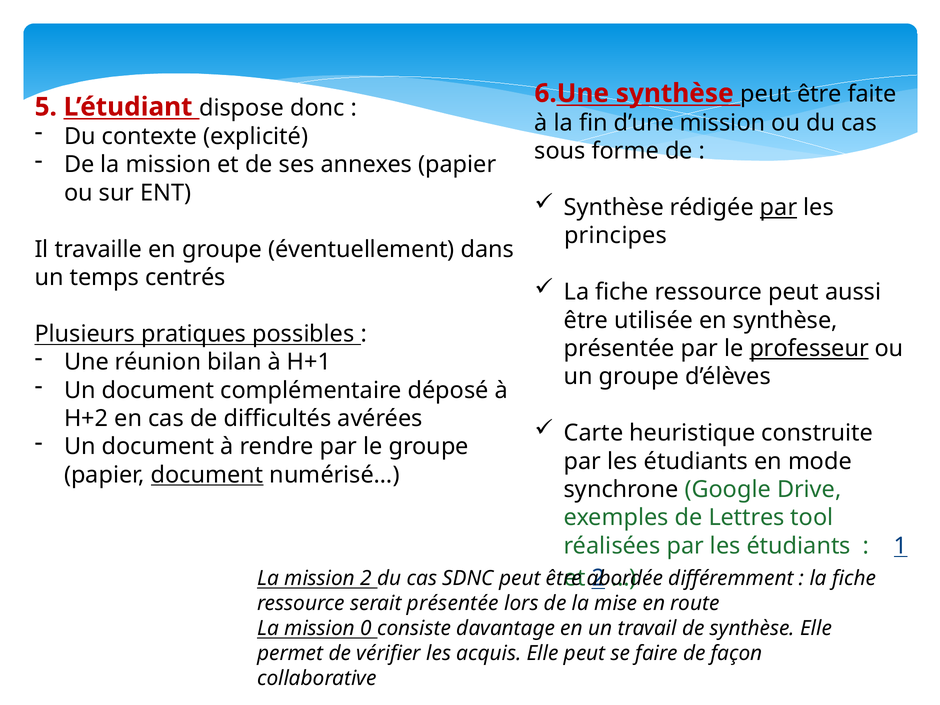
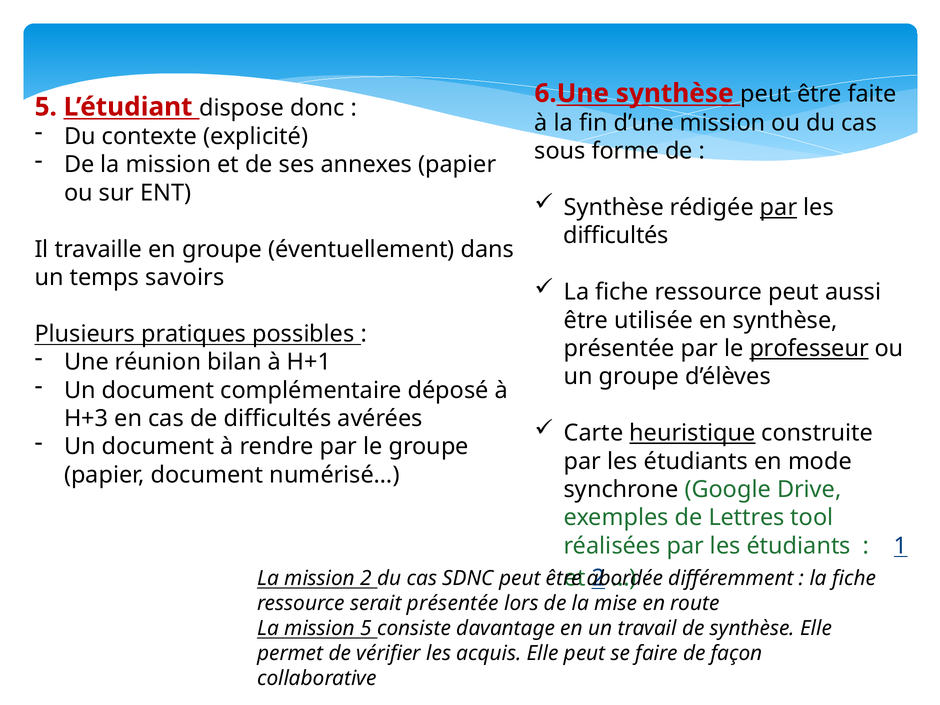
principes at (616, 236): principes -> difficultés
centrés: centrés -> savoirs
H+2: H+2 -> H+3
heuristique underline: none -> present
document at (207, 475) underline: present -> none
mission 0: 0 -> 5
